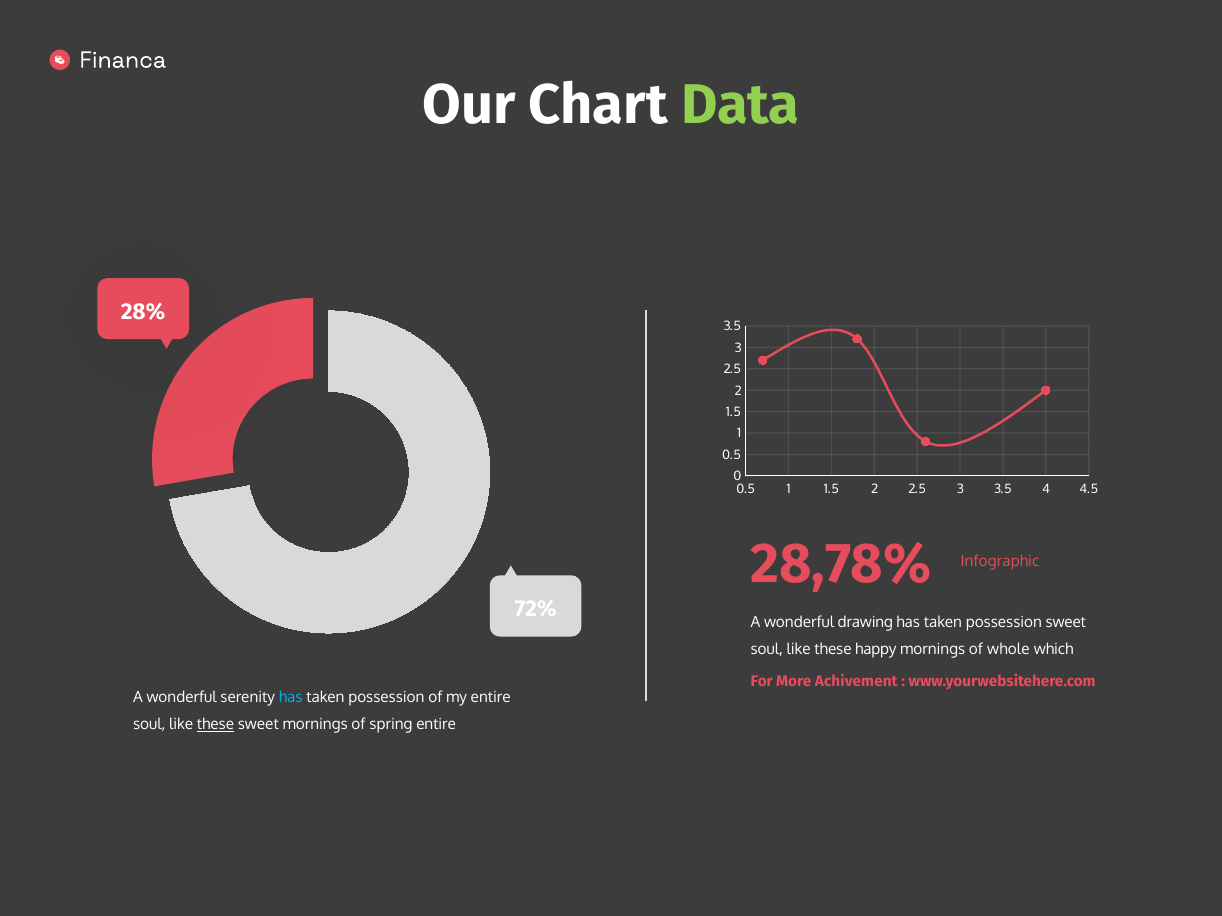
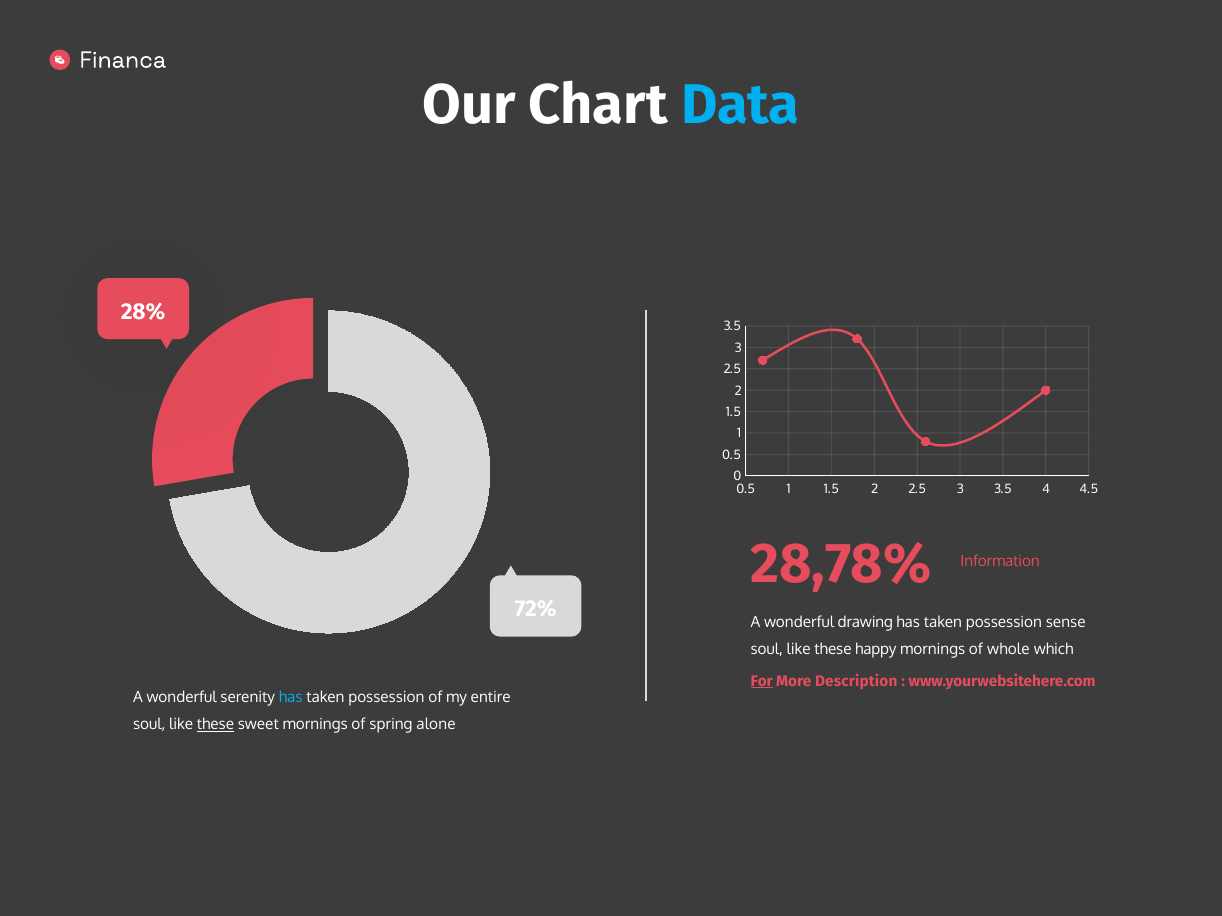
Data colour: light green -> light blue
Infographic: Infographic -> Information
possession sweet: sweet -> sense
For underline: none -> present
Achivement: Achivement -> Description
spring entire: entire -> alone
